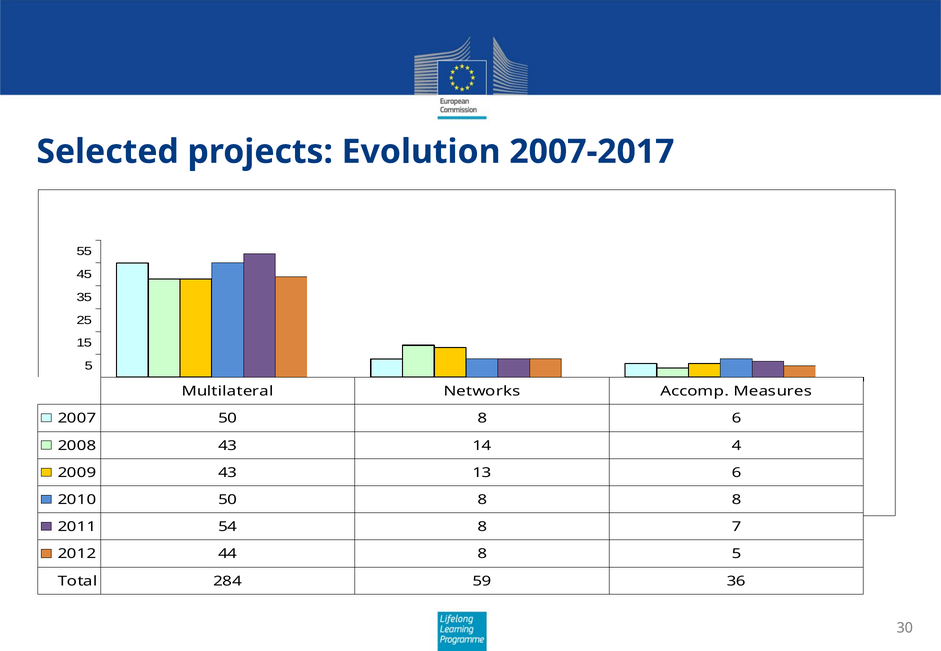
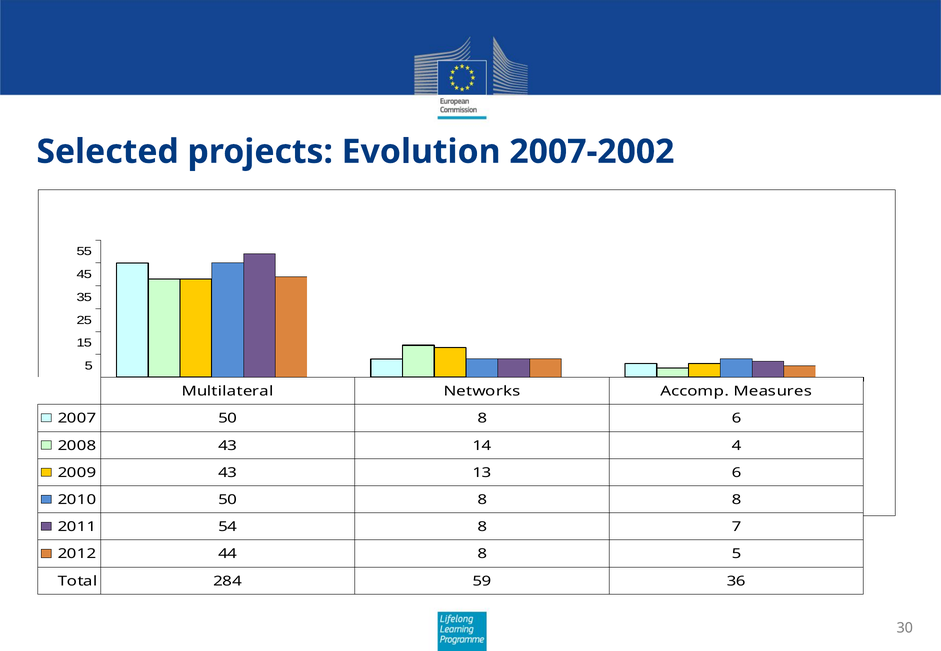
2007-2017: 2007-2017 -> 2007-2002
